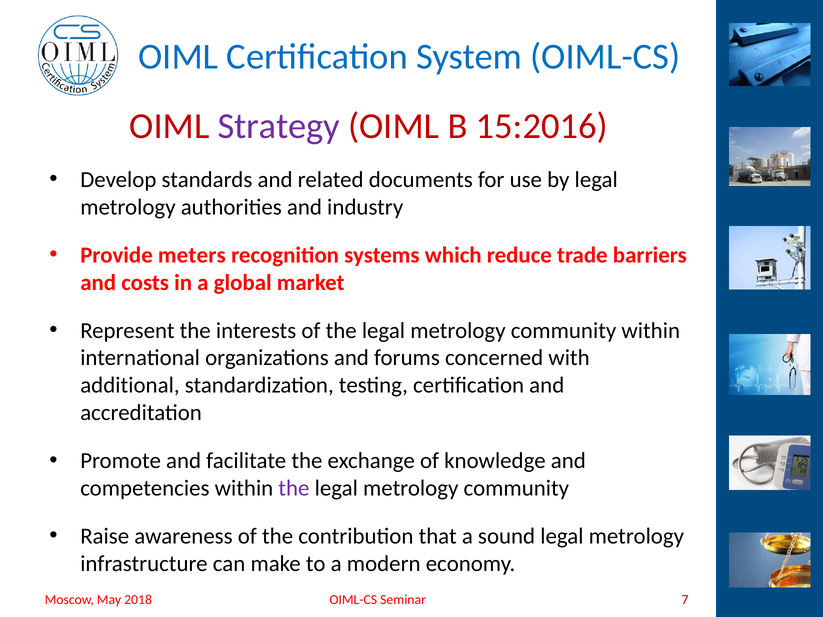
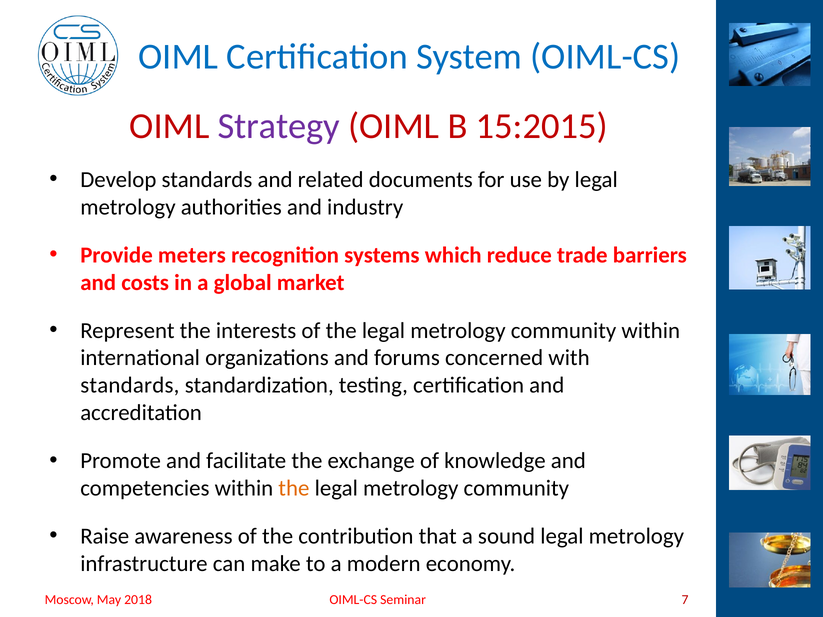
15:2016: 15:2016 -> 15:2015
additional at (130, 386): additional -> standards
the at (294, 488) colour: purple -> orange
